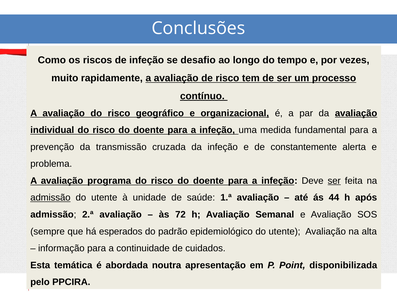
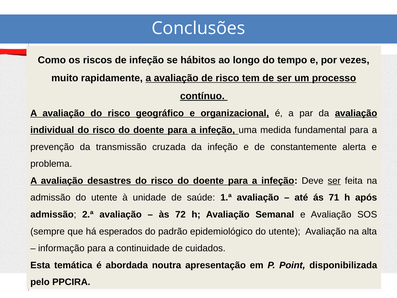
desafio: desafio -> hábitos
programa: programa -> desastres
admissão at (50, 197) underline: present -> none
44: 44 -> 71
